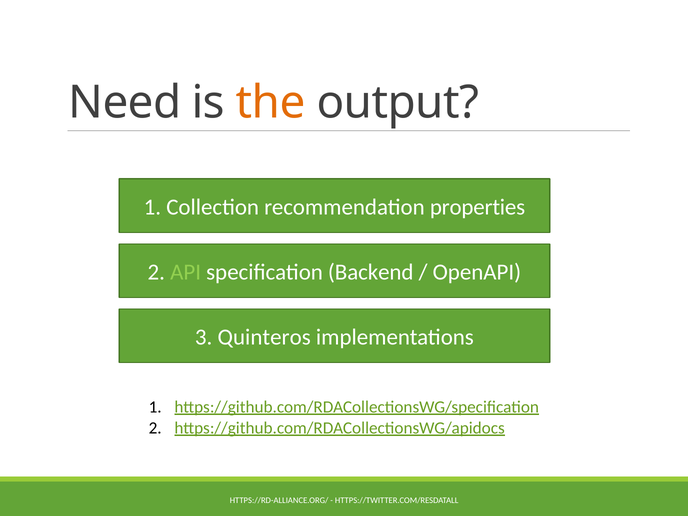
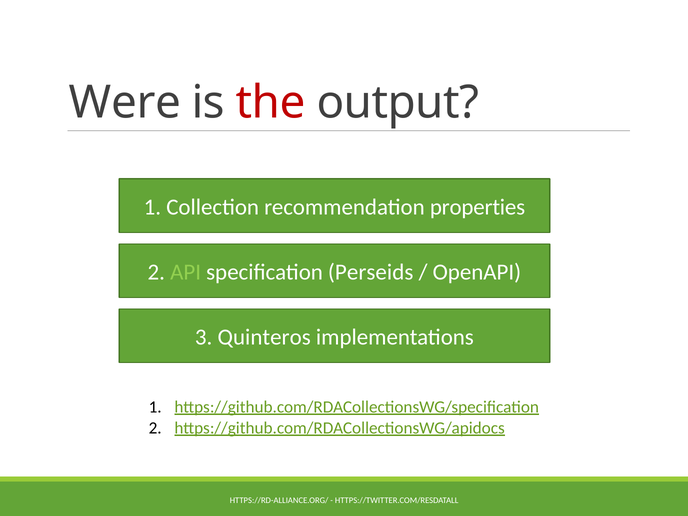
Need: Need -> Were
the colour: orange -> red
Backend: Backend -> Perseids
